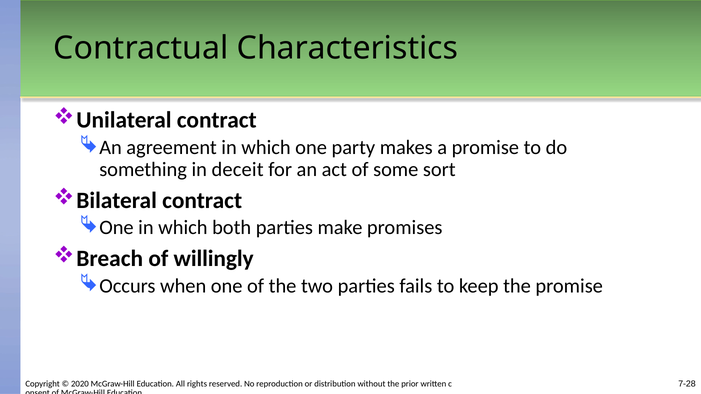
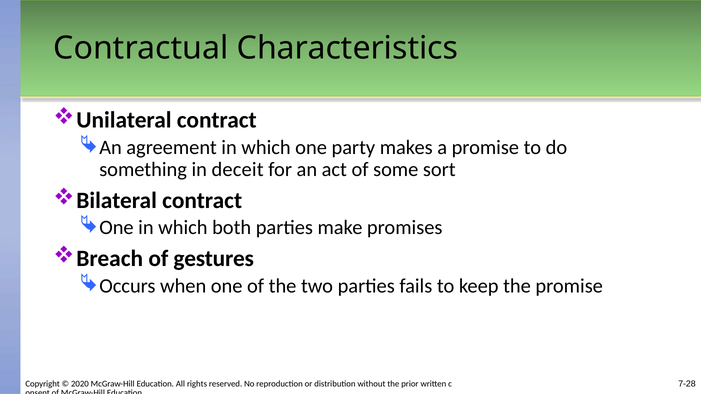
willingly: willingly -> gestures
